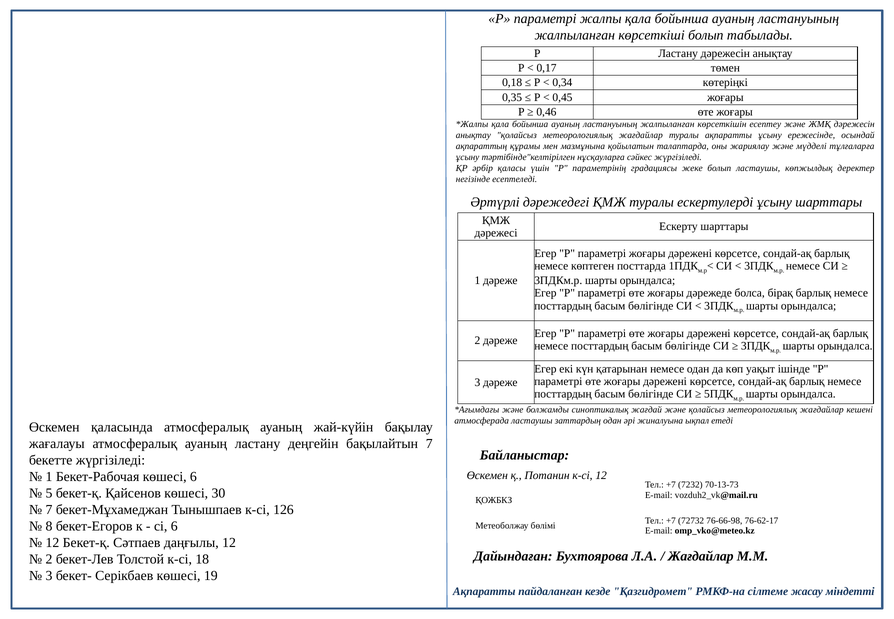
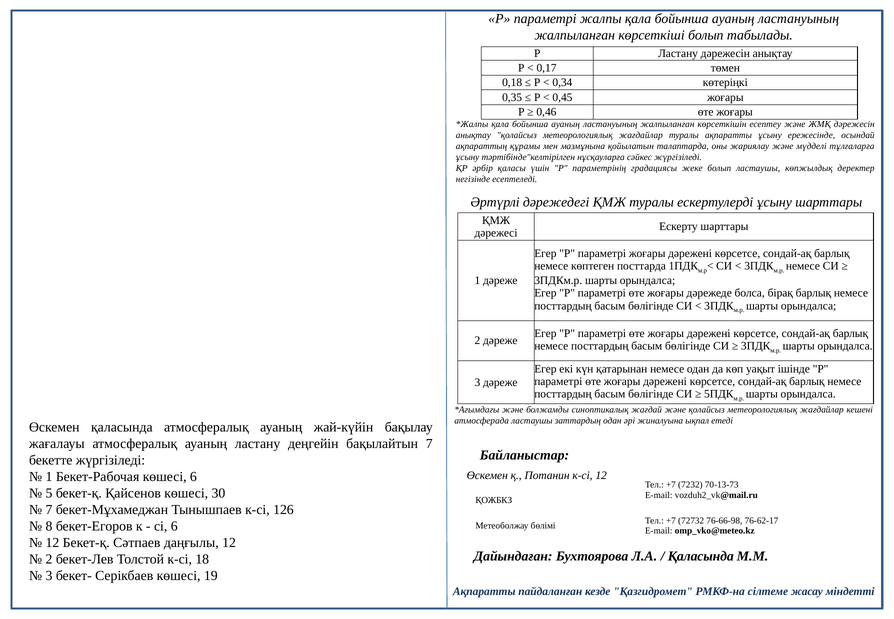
Жағдайлар at (701, 556): Жағдайлар -> Қаласында
